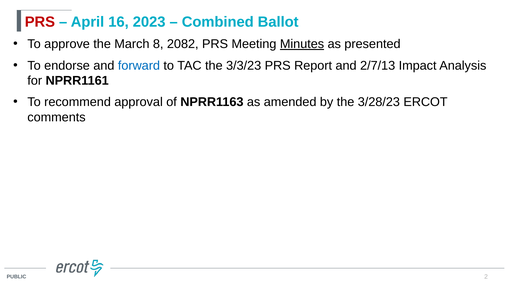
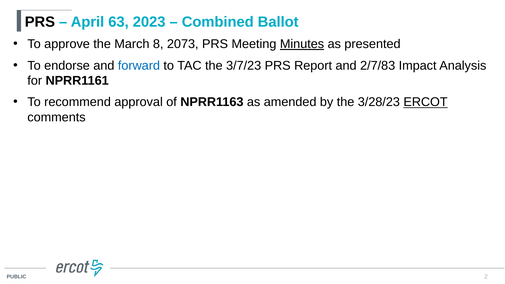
PRS at (40, 22) colour: red -> black
16: 16 -> 63
2082: 2082 -> 2073
3/3/23: 3/3/23 -> 3/7/23
2/7/13: 2/7/13 -> 2/7/83
ERCOT underline: none -> present
